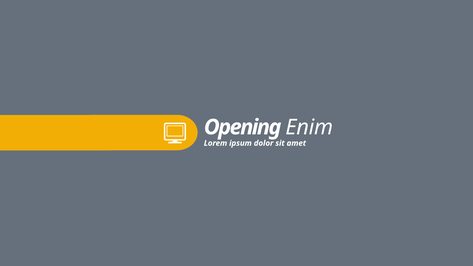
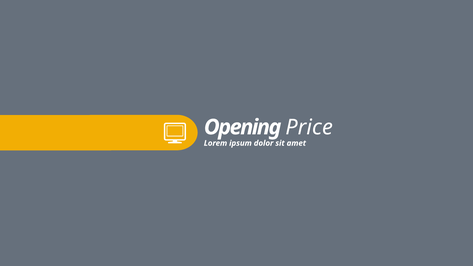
Enim: Enim -> Price
